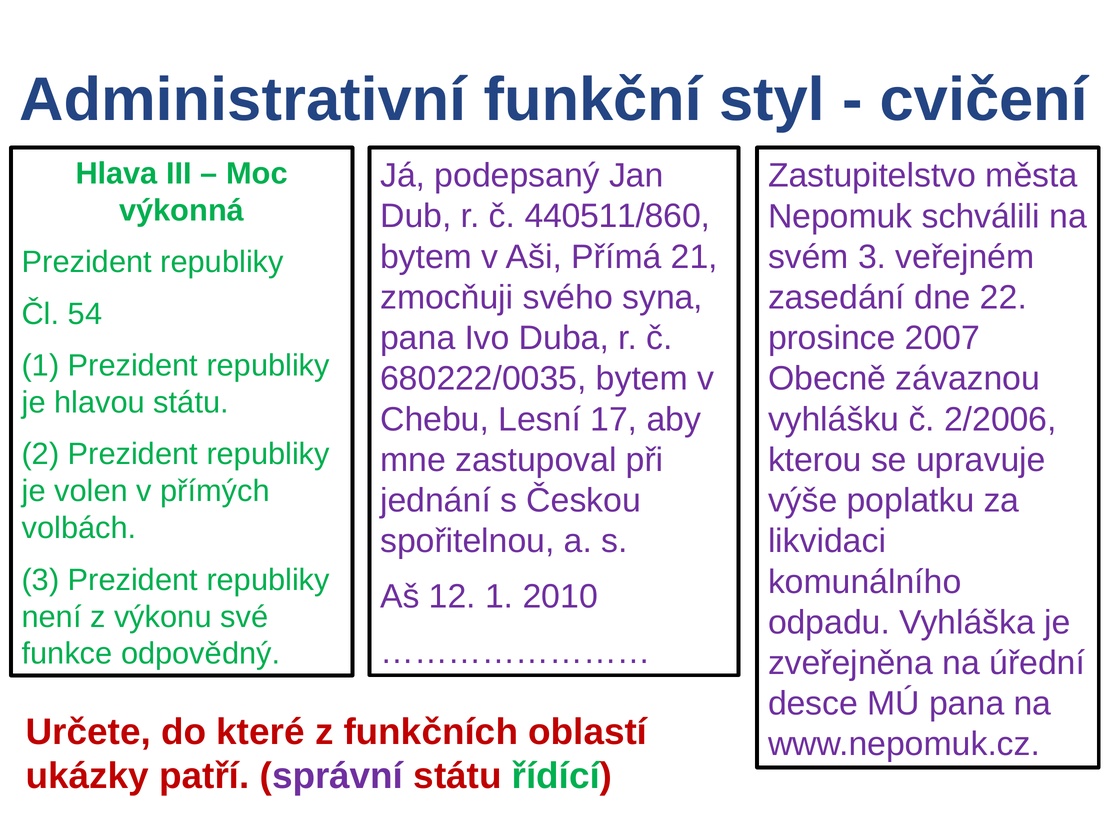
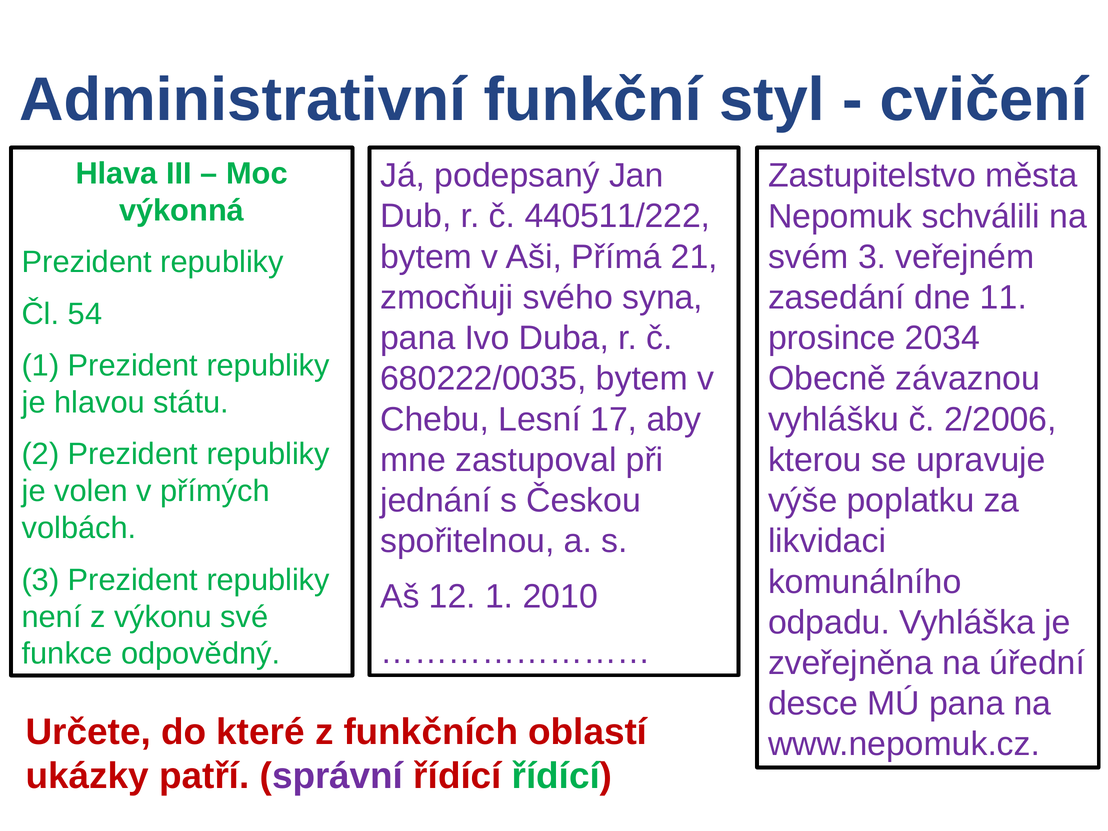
440511/860: 440511/860 -> 440511/222
22: 22 -> 11
2007: 2007 -> 2034
správní státu: státu -> řídící
